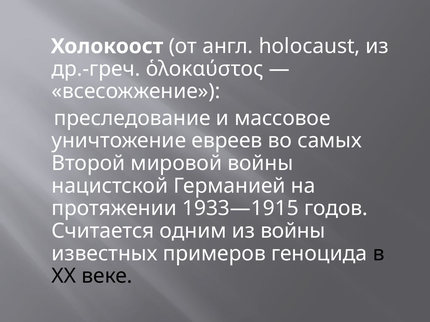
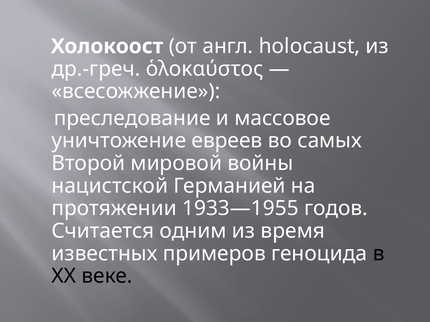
1933—1915: 1933—1915 -> 1933—1955
из войны: войны -> время
